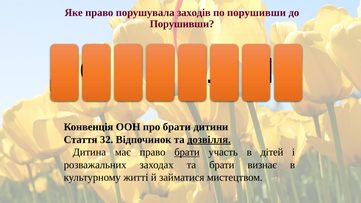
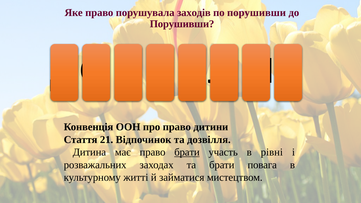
про брати: брати -> право
32: 32 -> 21
дозвілля underline: present -> none
дітей: дітей -> рівні
визнає: визнає -> повага
